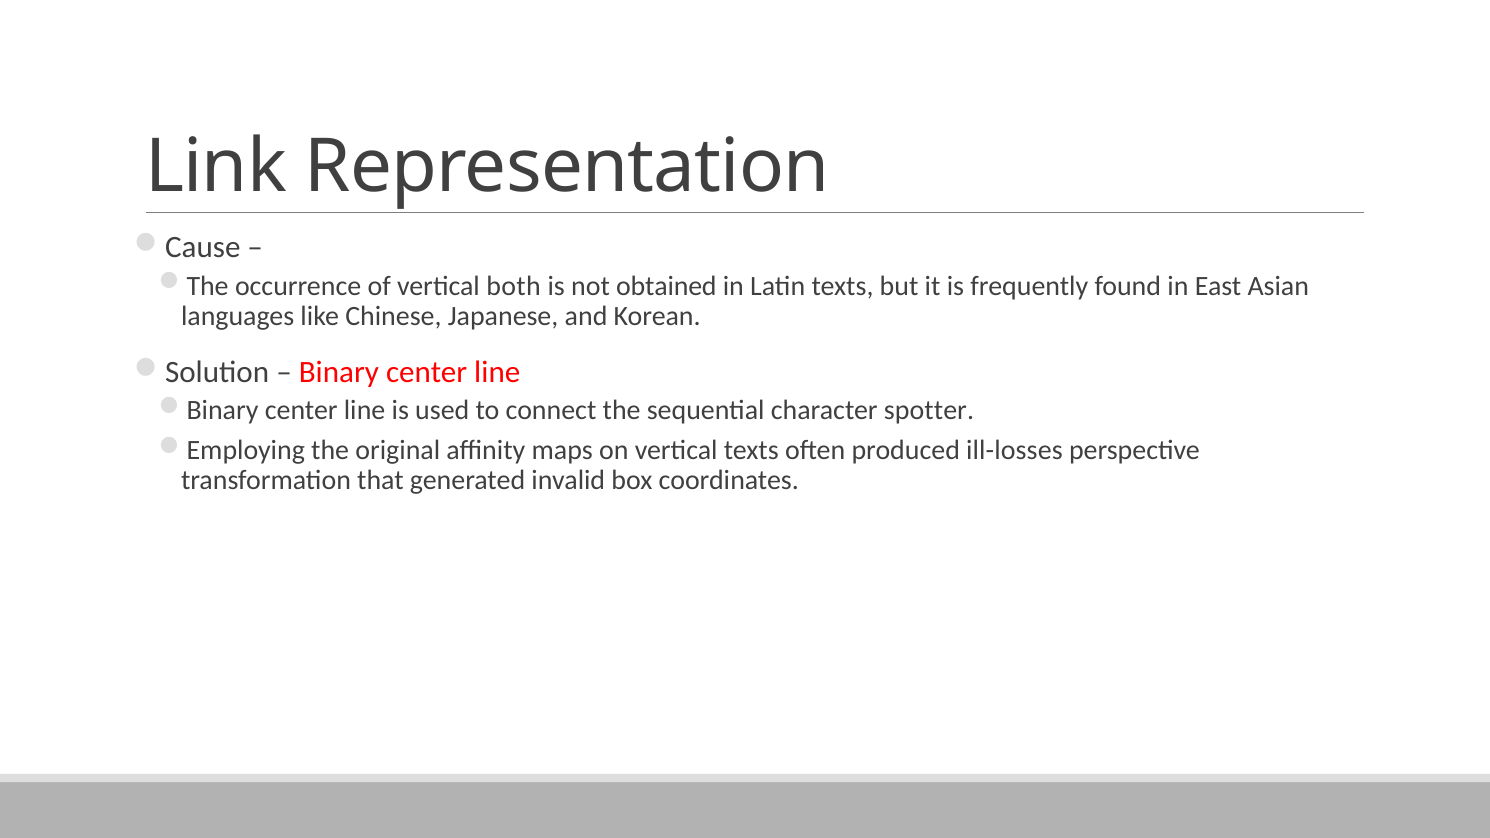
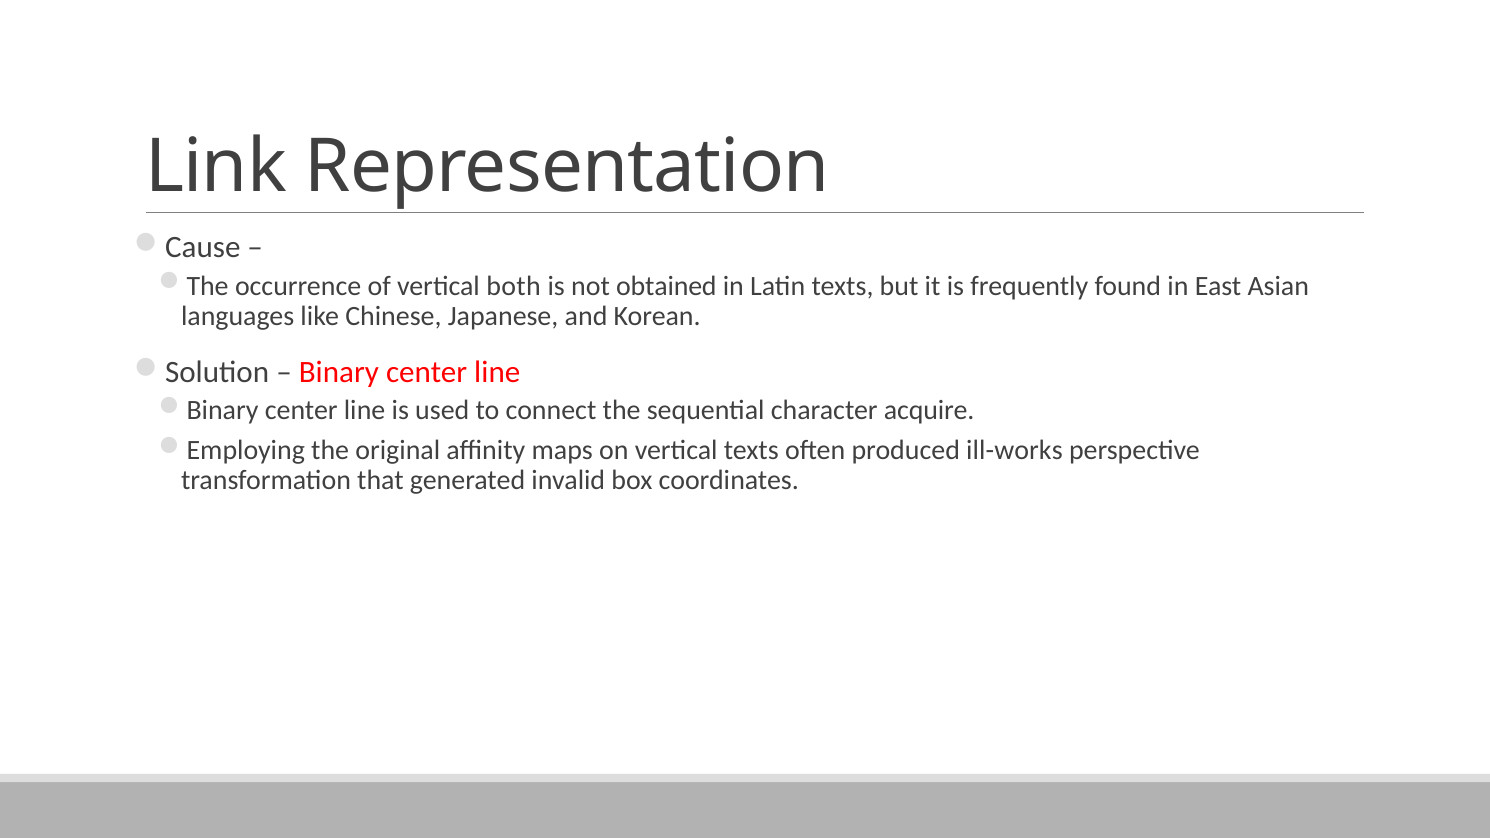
spotter: spotter -> acquire
ill-losses: ill-losses -> ill-works
